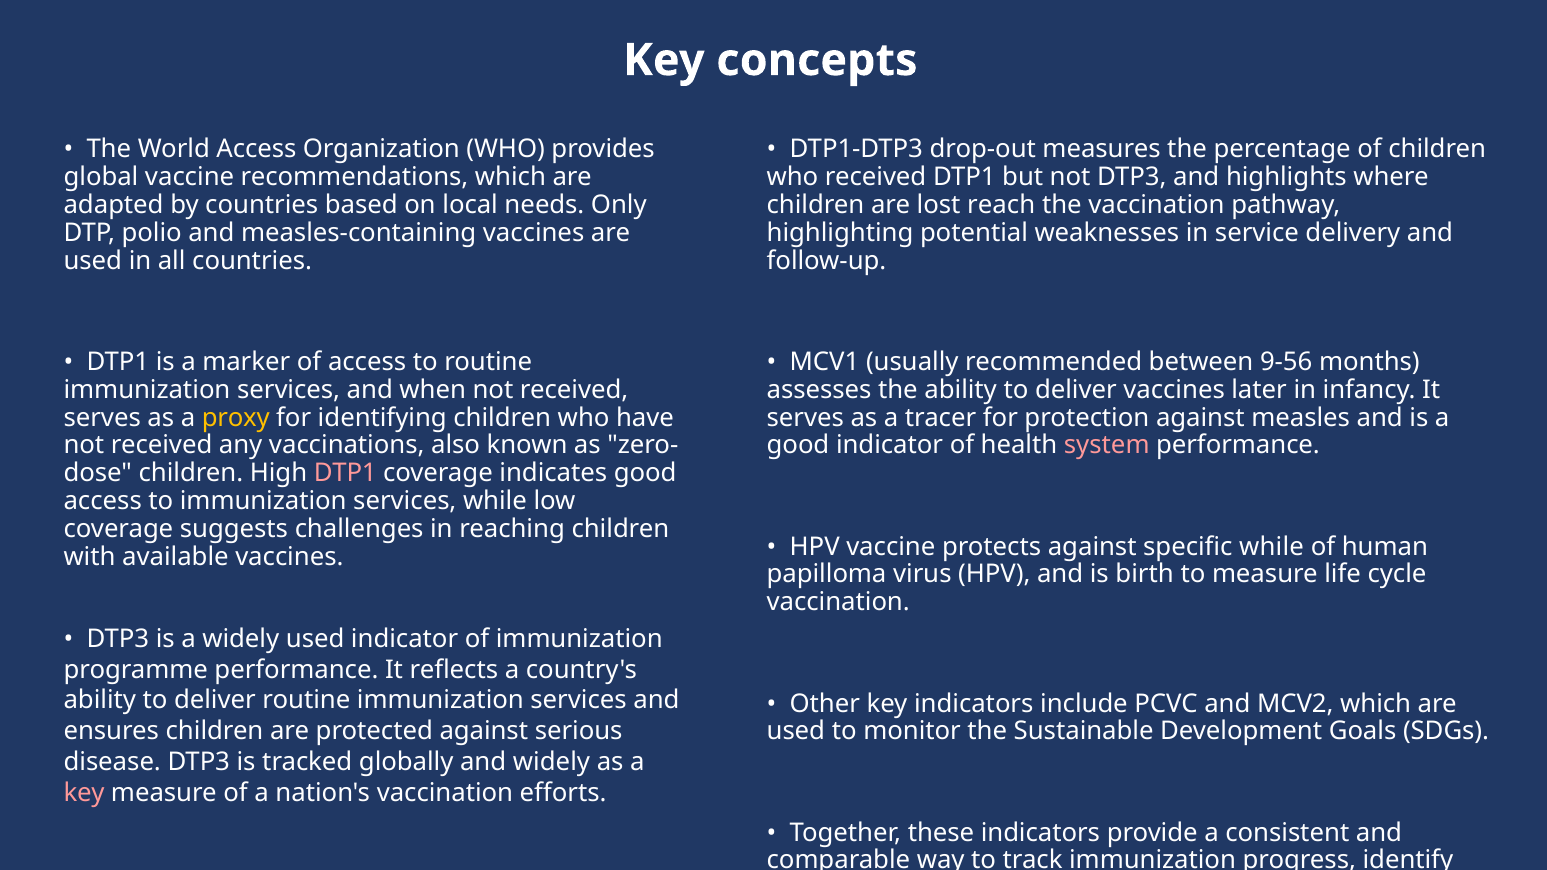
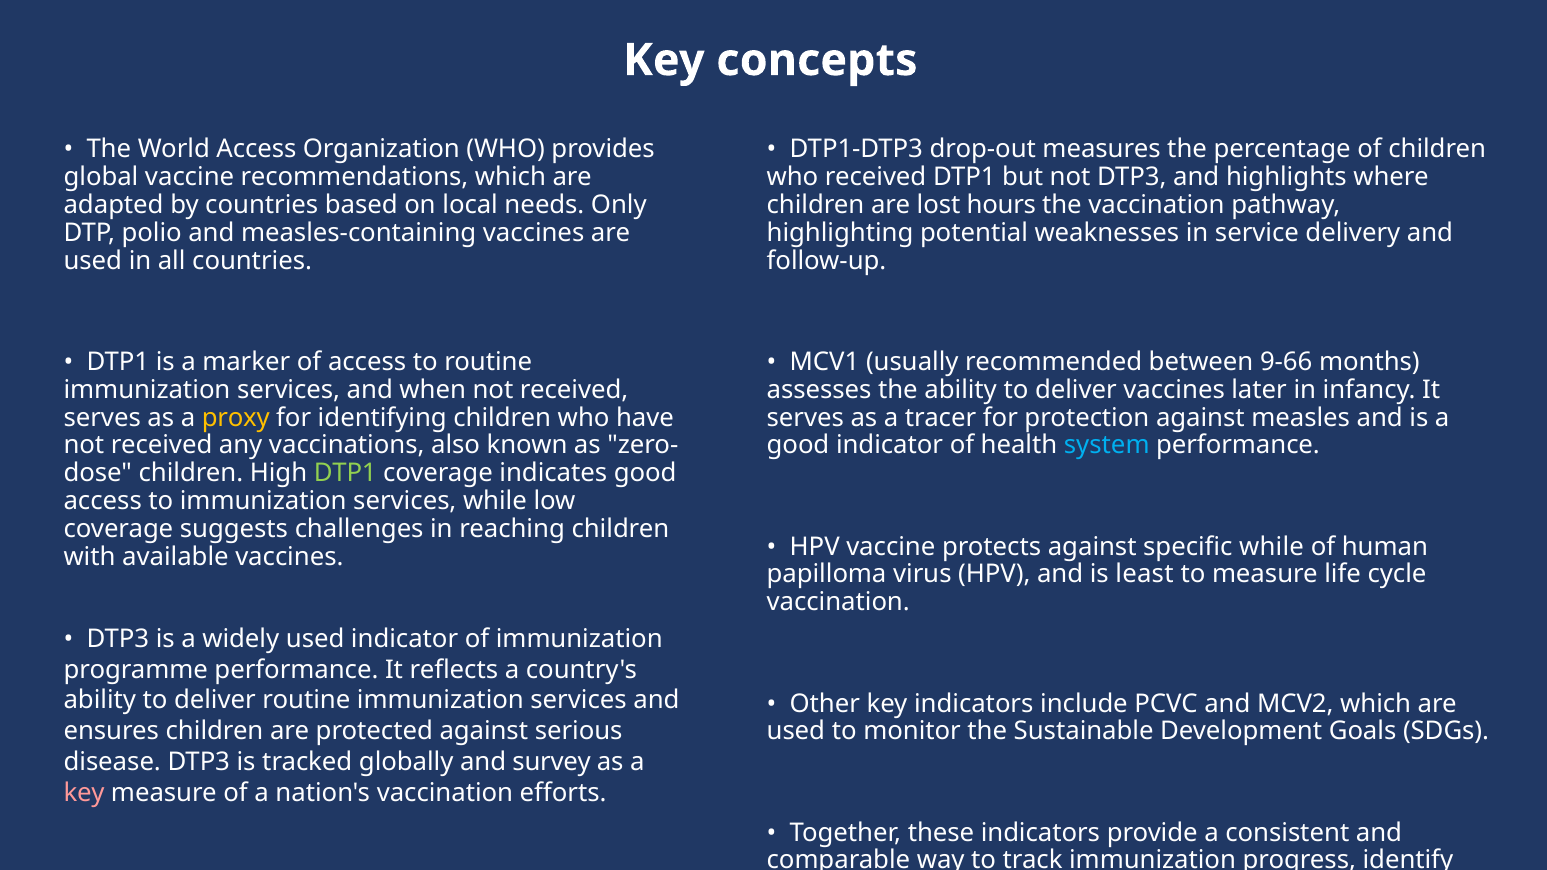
reach: reach -> hours
9-56: 9-56 -> 9-66
system colour: pink -> light blue
DTP1 at (345, 473) colour: pink -> light green
birth: birth -> least
and widely: widely -> survey
